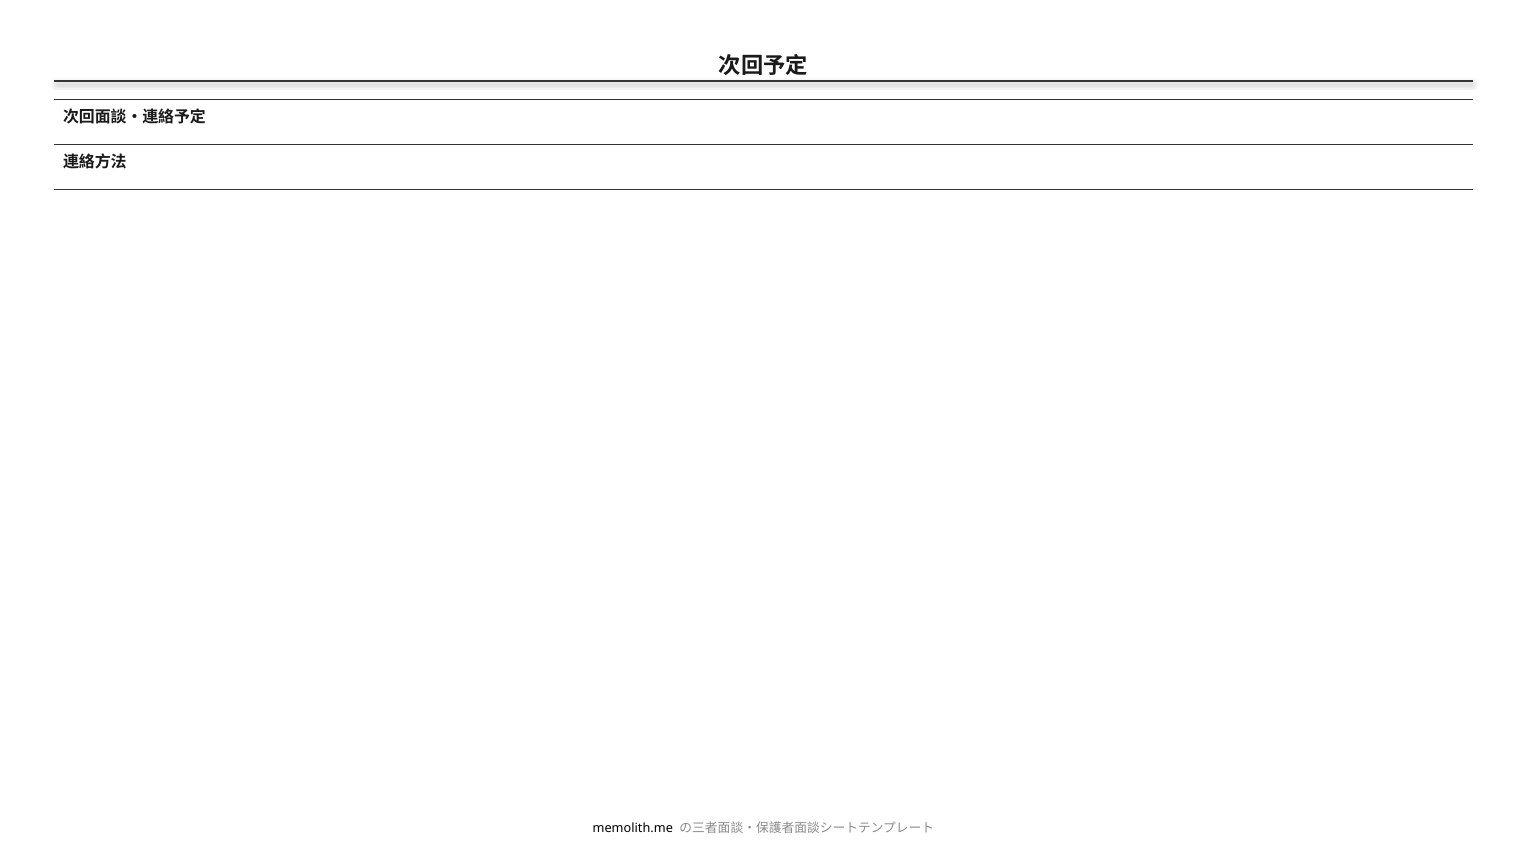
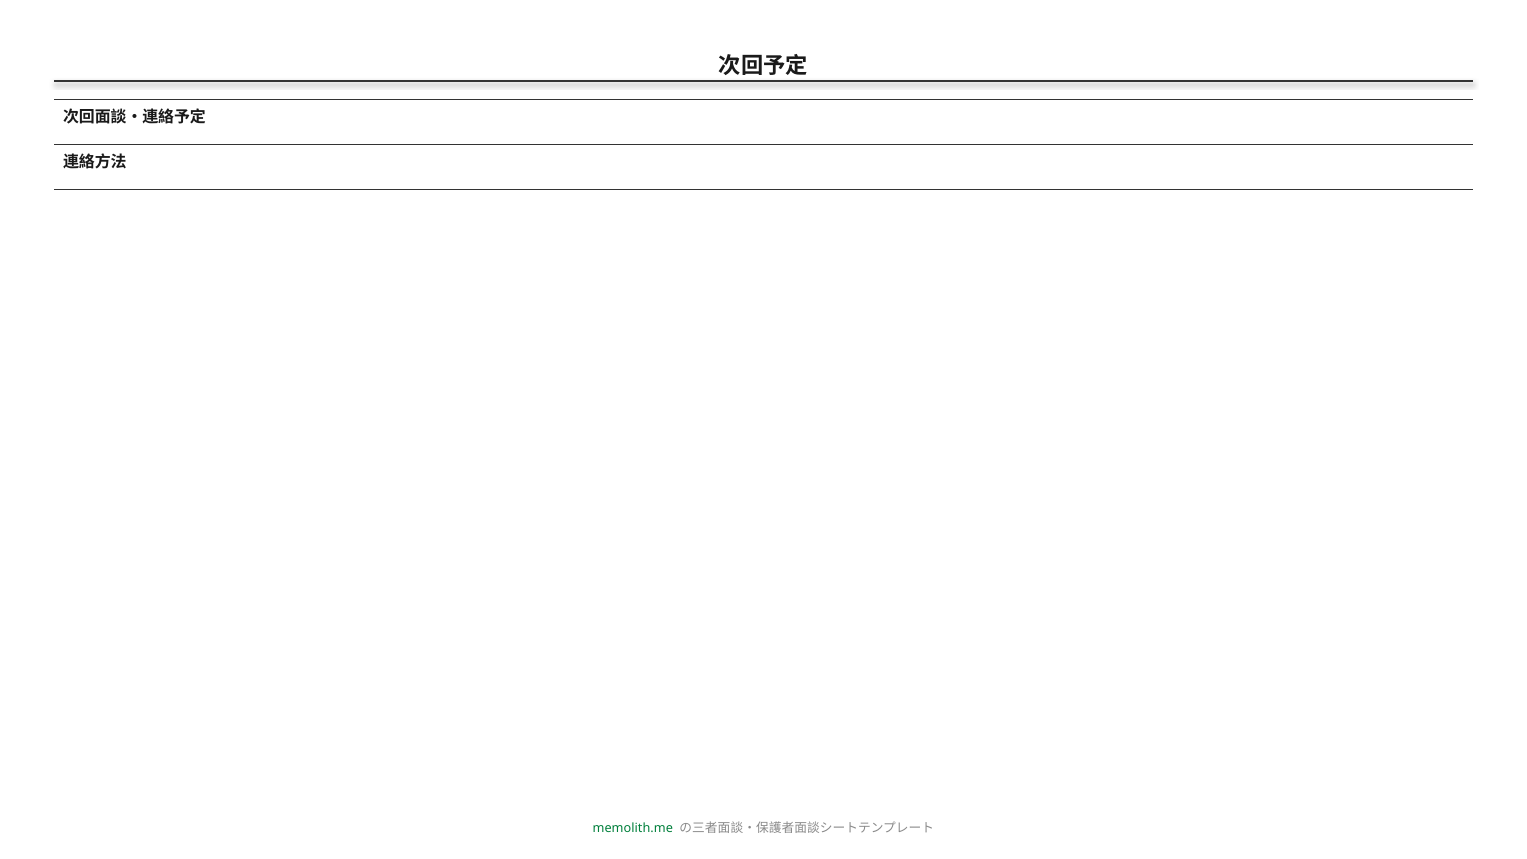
memolith.me colour: black -> green
